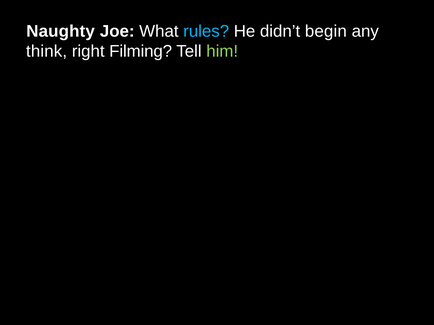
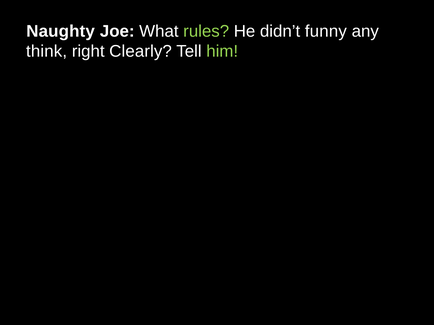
rules colour: light blue -> light green
begin: begin -> funny
Filming: Filming -> Clearly
